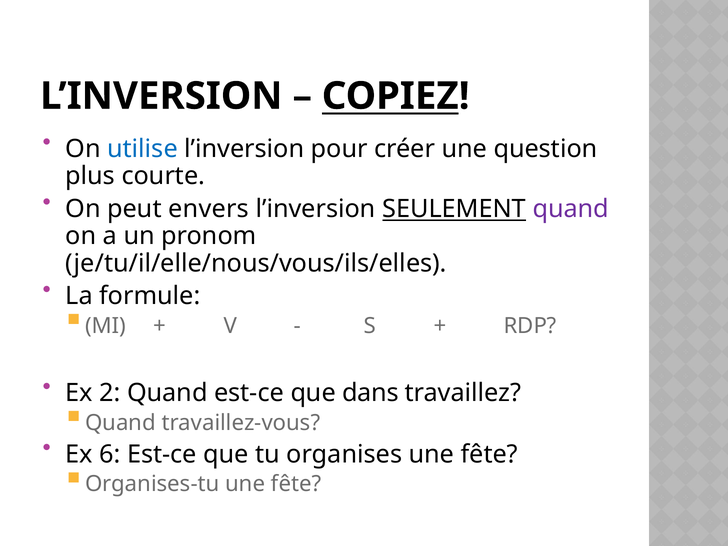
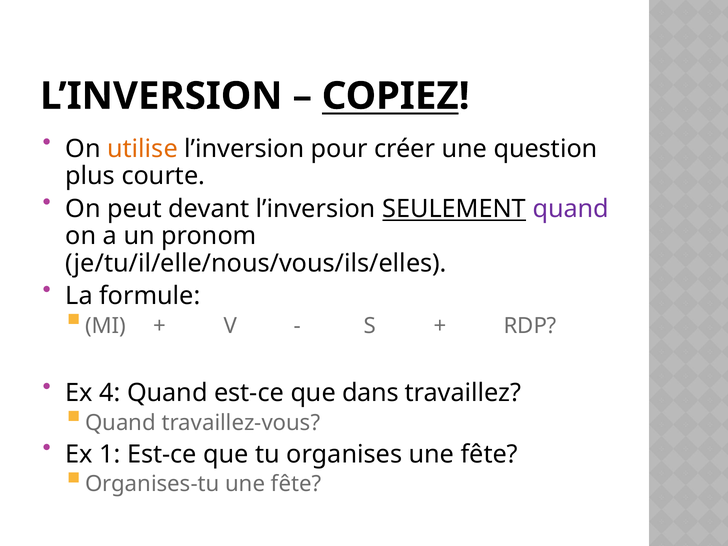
utilise colour: blue -> orange
envers: envers -> devant
2: 2 -> 4
6: 6 -> 1
